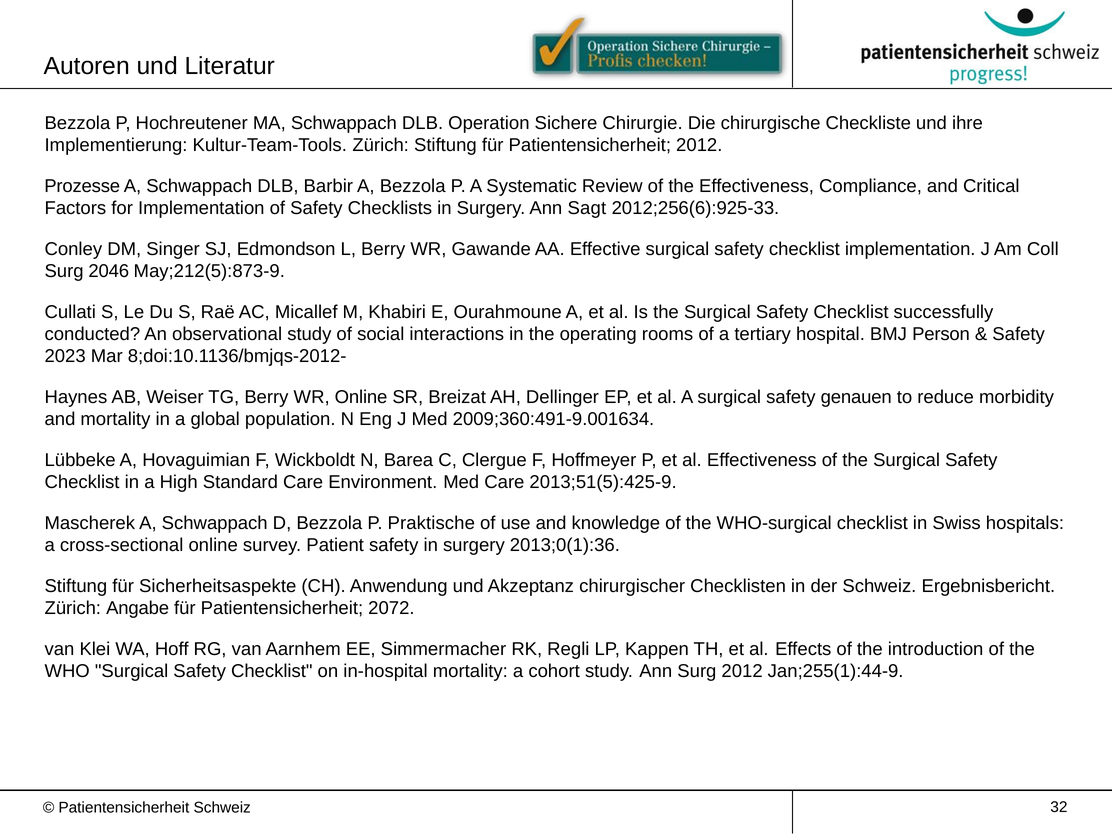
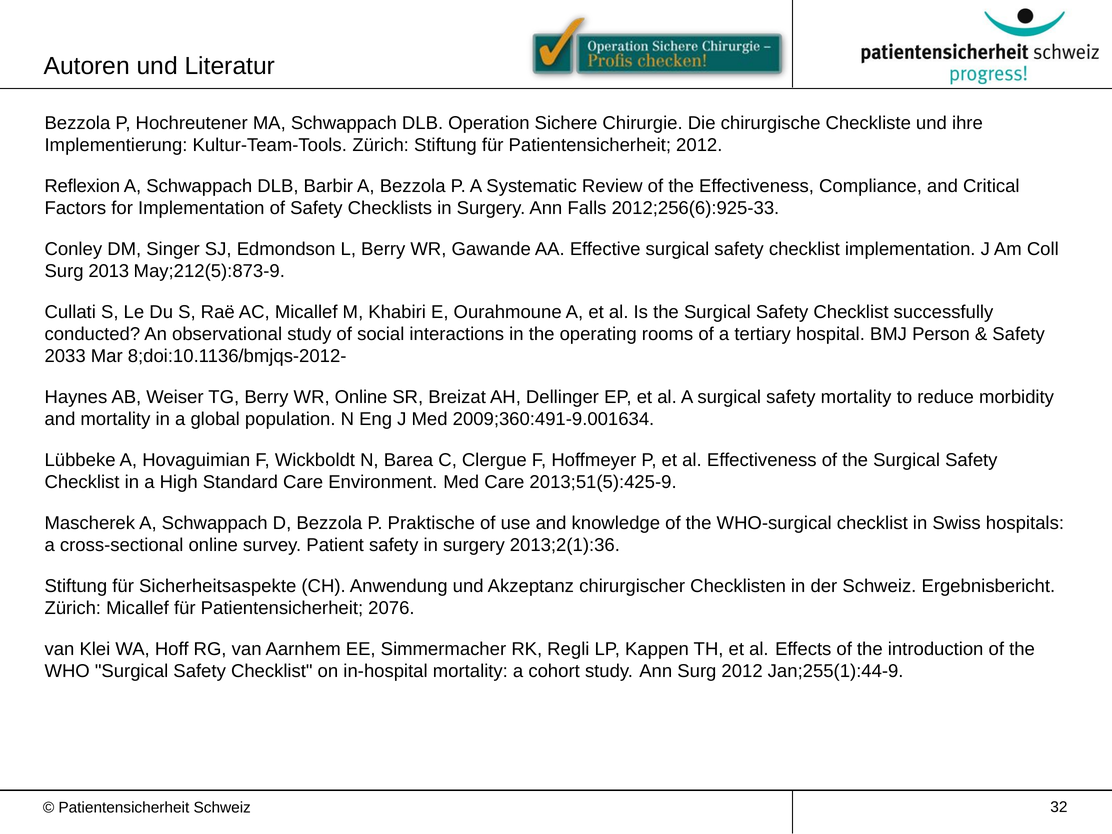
Prozesse: Prozesse -> Reflexion
Sagt: Sagt -> Falls
2046: 2046 -> 2013
2023: 2023 -> 2033
safety genauen: genauen -> mortality
2013;0(1):36: 2013;0(1):36 -> 2013;2(1):36
Zürich Angabe: Angabe -> Micallef
2072: 2072 -> 2076
